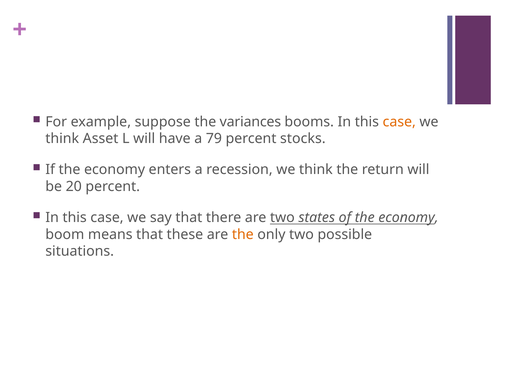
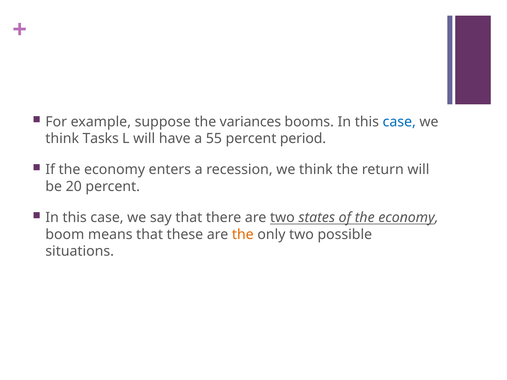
case at (399, 122) colour: orange -> blue
Asset: Asset -> Tasks
79: 79 -> 55
stocks: stocks -> period
